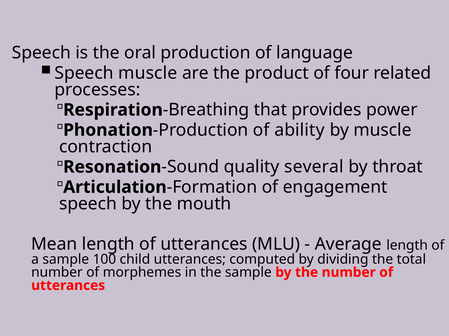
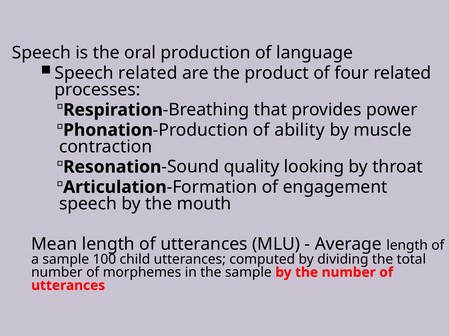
Speech muscle: muscle -> related
several: several -> looking
